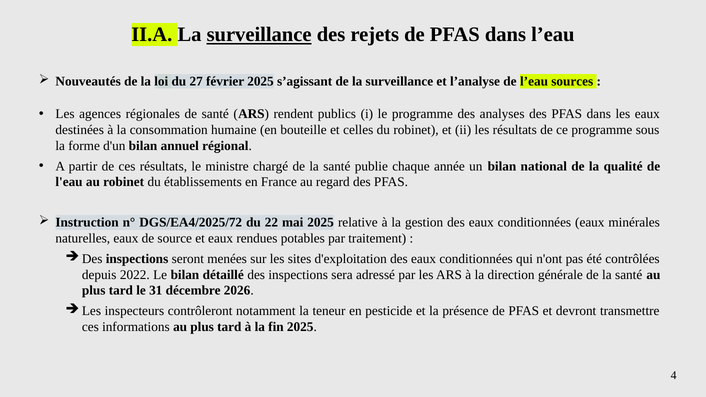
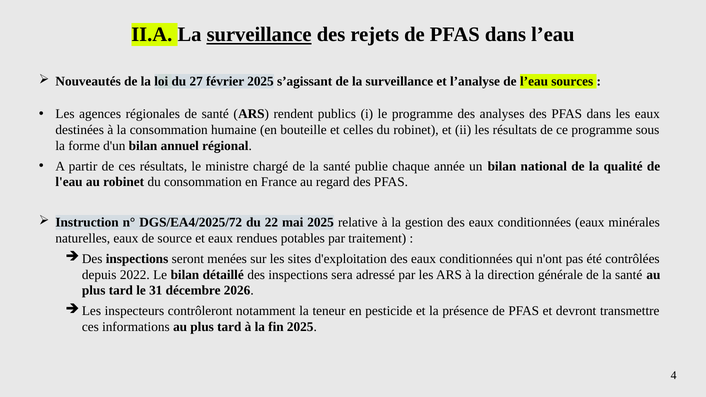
du établissements: établissements -> consommation
